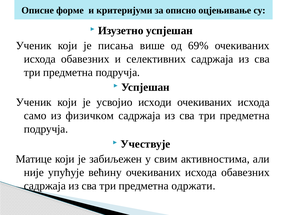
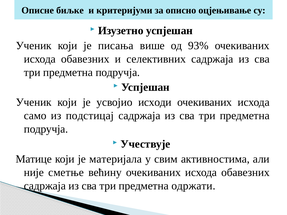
форме: форме -> биљке
69%: 69% -> 93%
физичком: физичком -> подстицај
забиљежен: забиљежен -> материјала
упућује: упућује -> сметње
